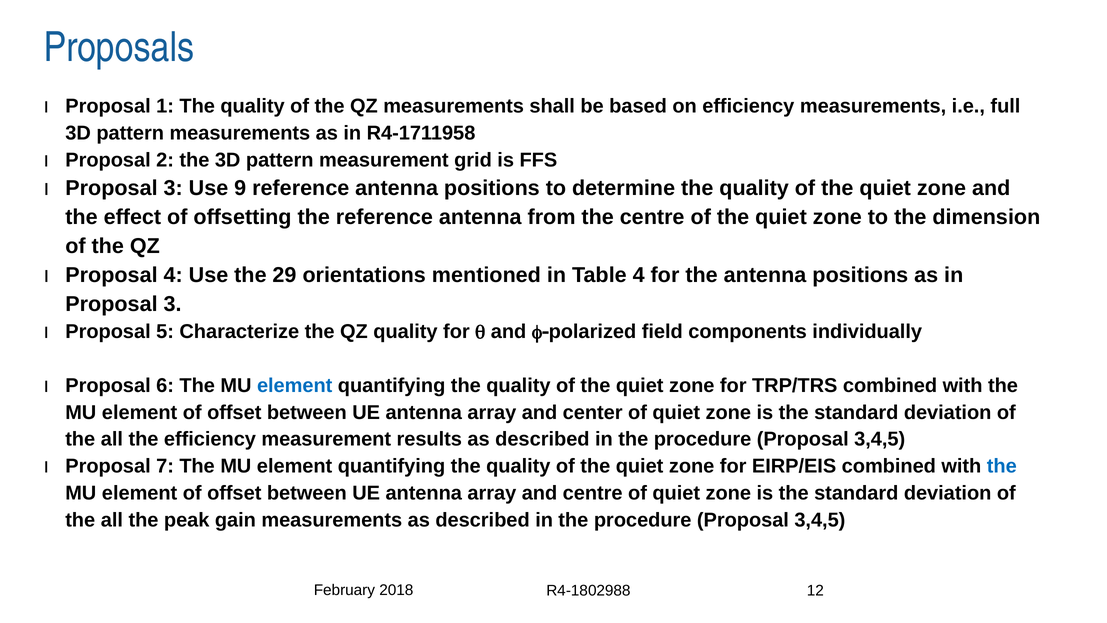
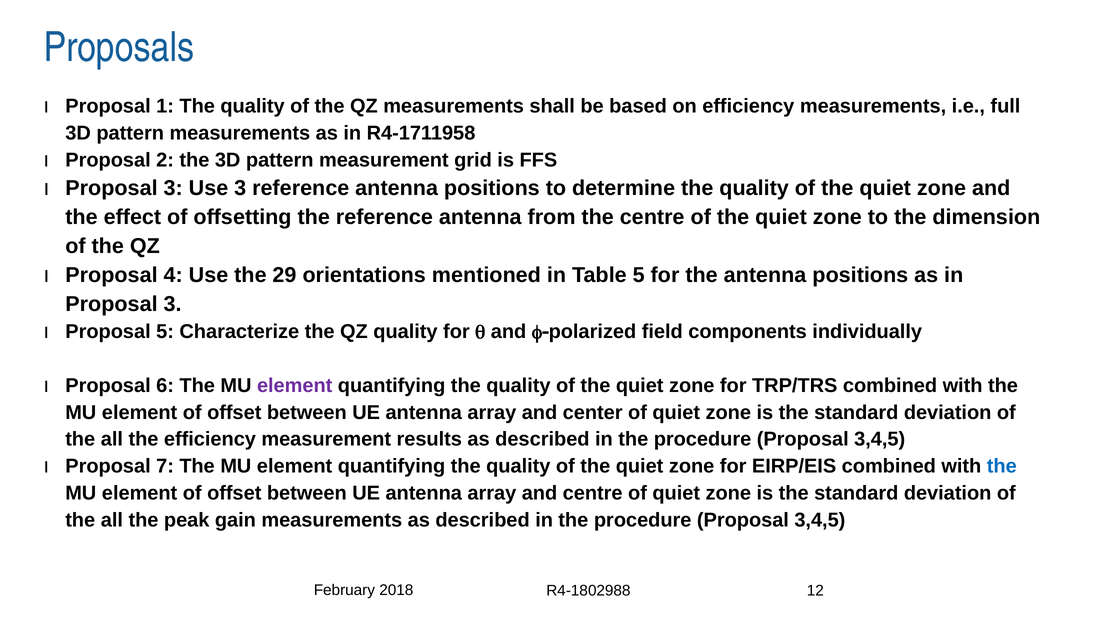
Use 9: 9 -> 3
Table 4: 4 -> 5
element at (295, 385) colour: blue -> purple
